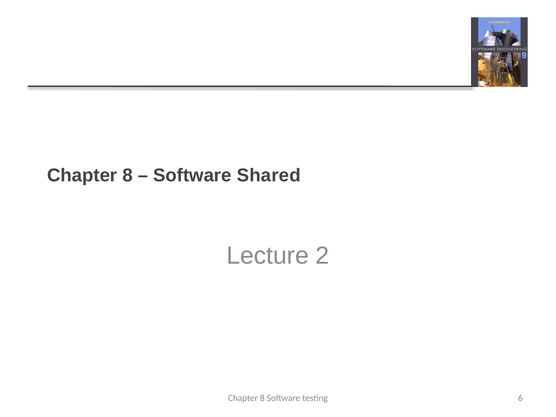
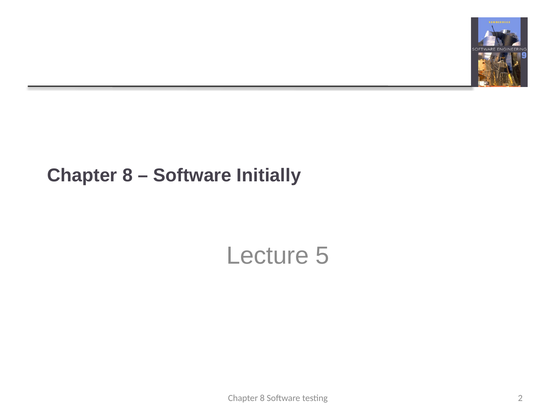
Shared: Shared -> Initially
2: 2 -> 5
6: 6 -> 2
